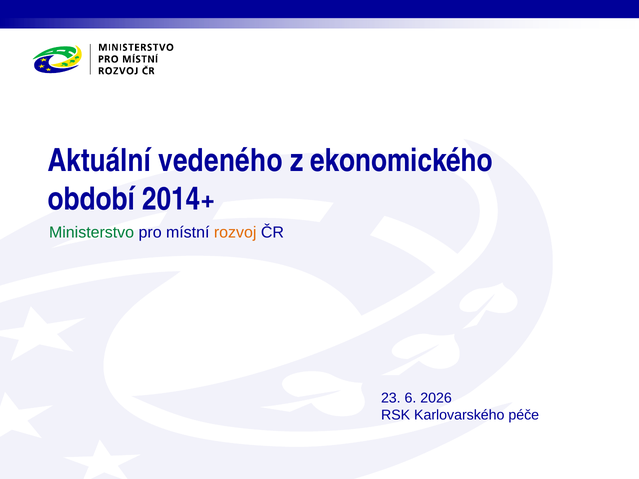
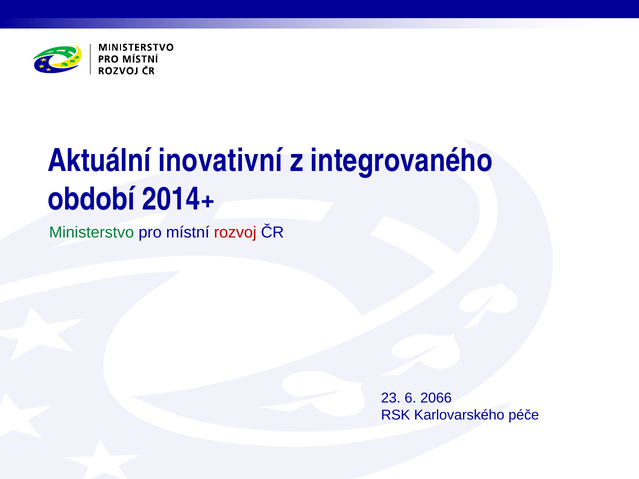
vedeného: vedeného -> inovativní
ekonomického: ekonomického -> integrovaného
rozvoj colour: orange -> red
2026: 2026 -> 2066
